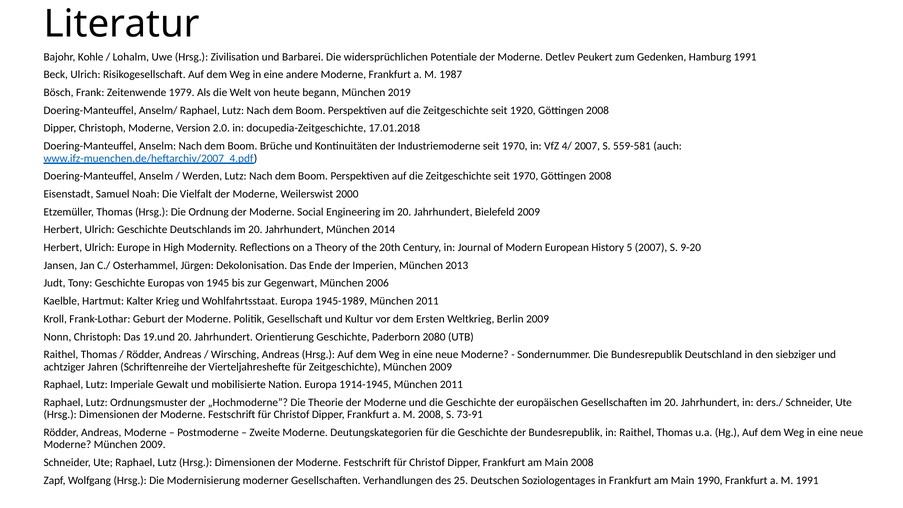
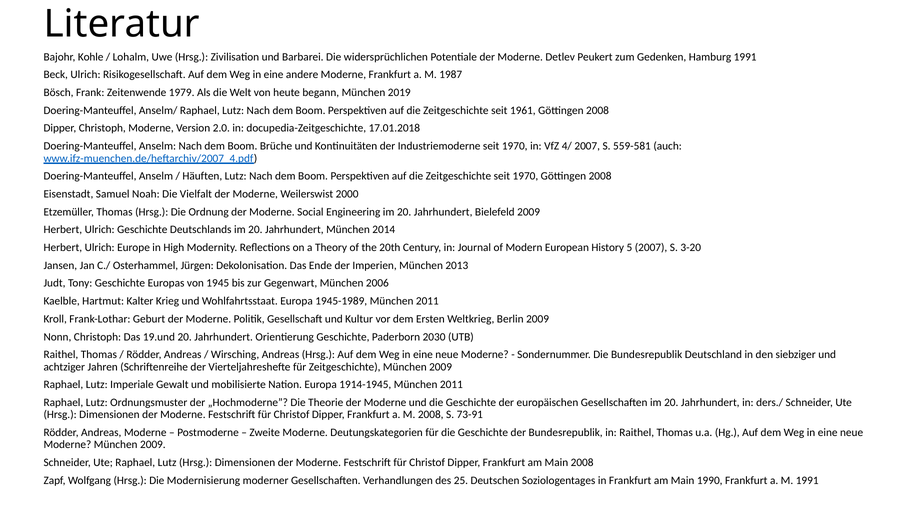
1920: 1920 -> 1961
Werden: Werden -> Häuften
9-20: 9-20 -> 3-20
2080: 2080 -> 2030
